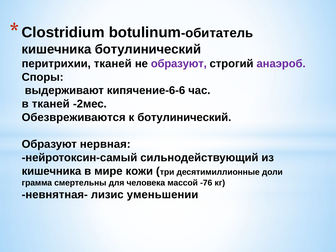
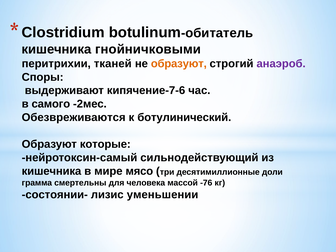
кишечника ботулинический: ботулинический -> гнойничковыми
образуют at (179, 64) colour: purple -> orange
кипячение-6-6: кипячение-6-6 -> кипячение-7-6
в тканей: тканей -> самого
нервная: нервная -> которые
кожи: кожи -> мясо
невнятная-: невнятная- -> состоянии-
